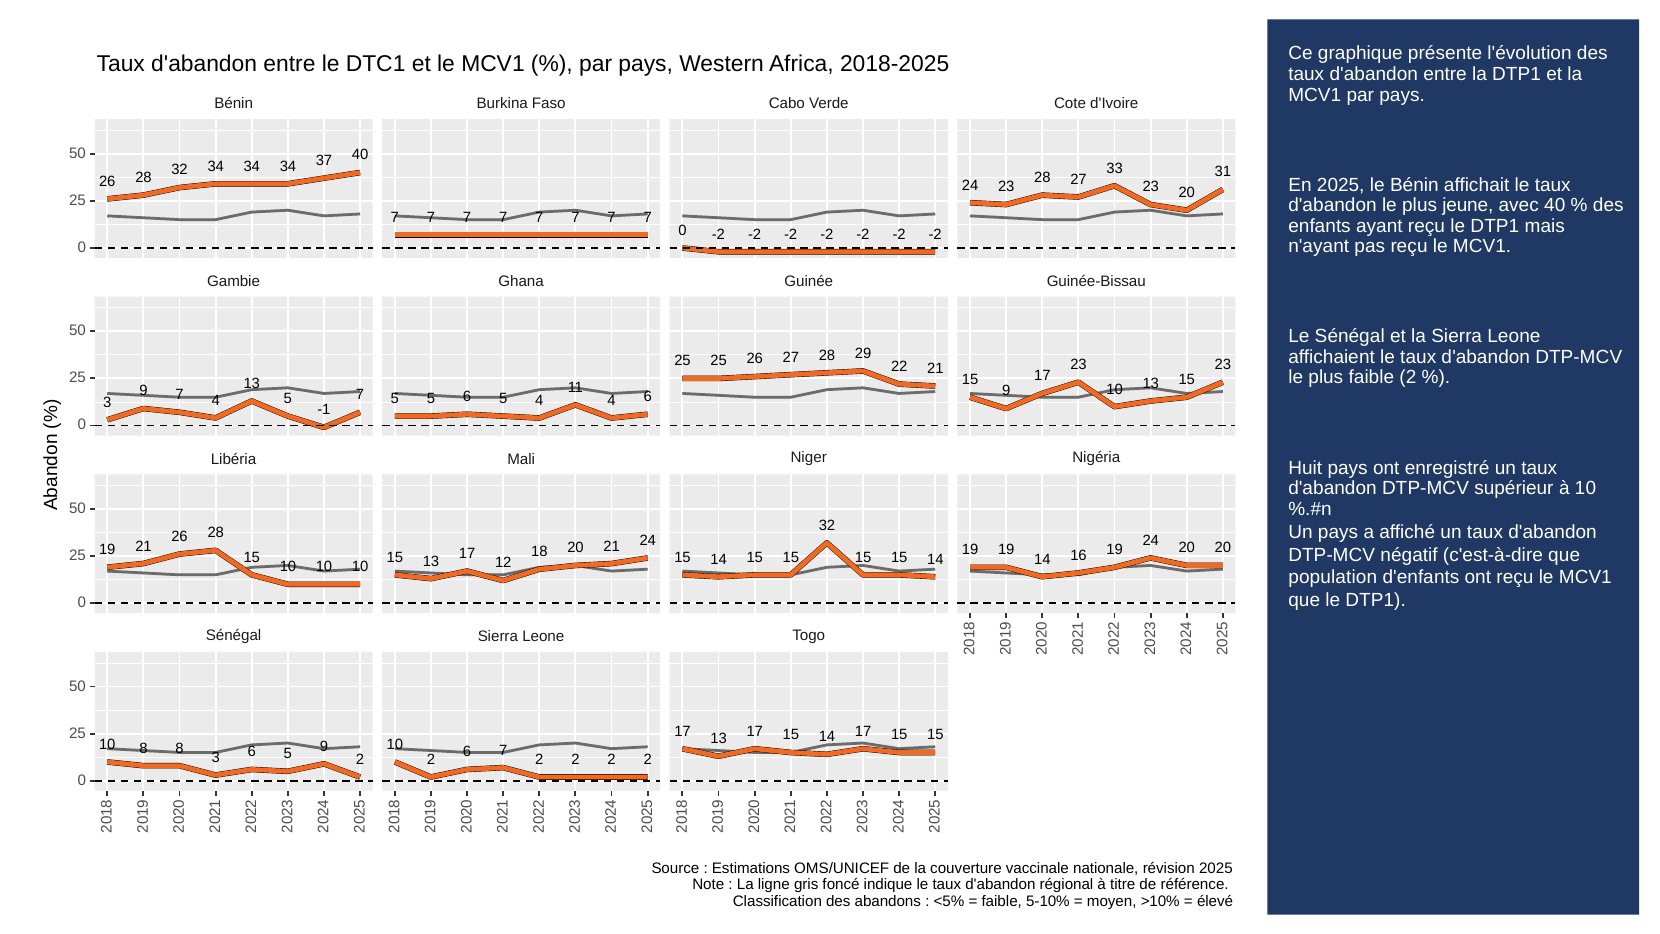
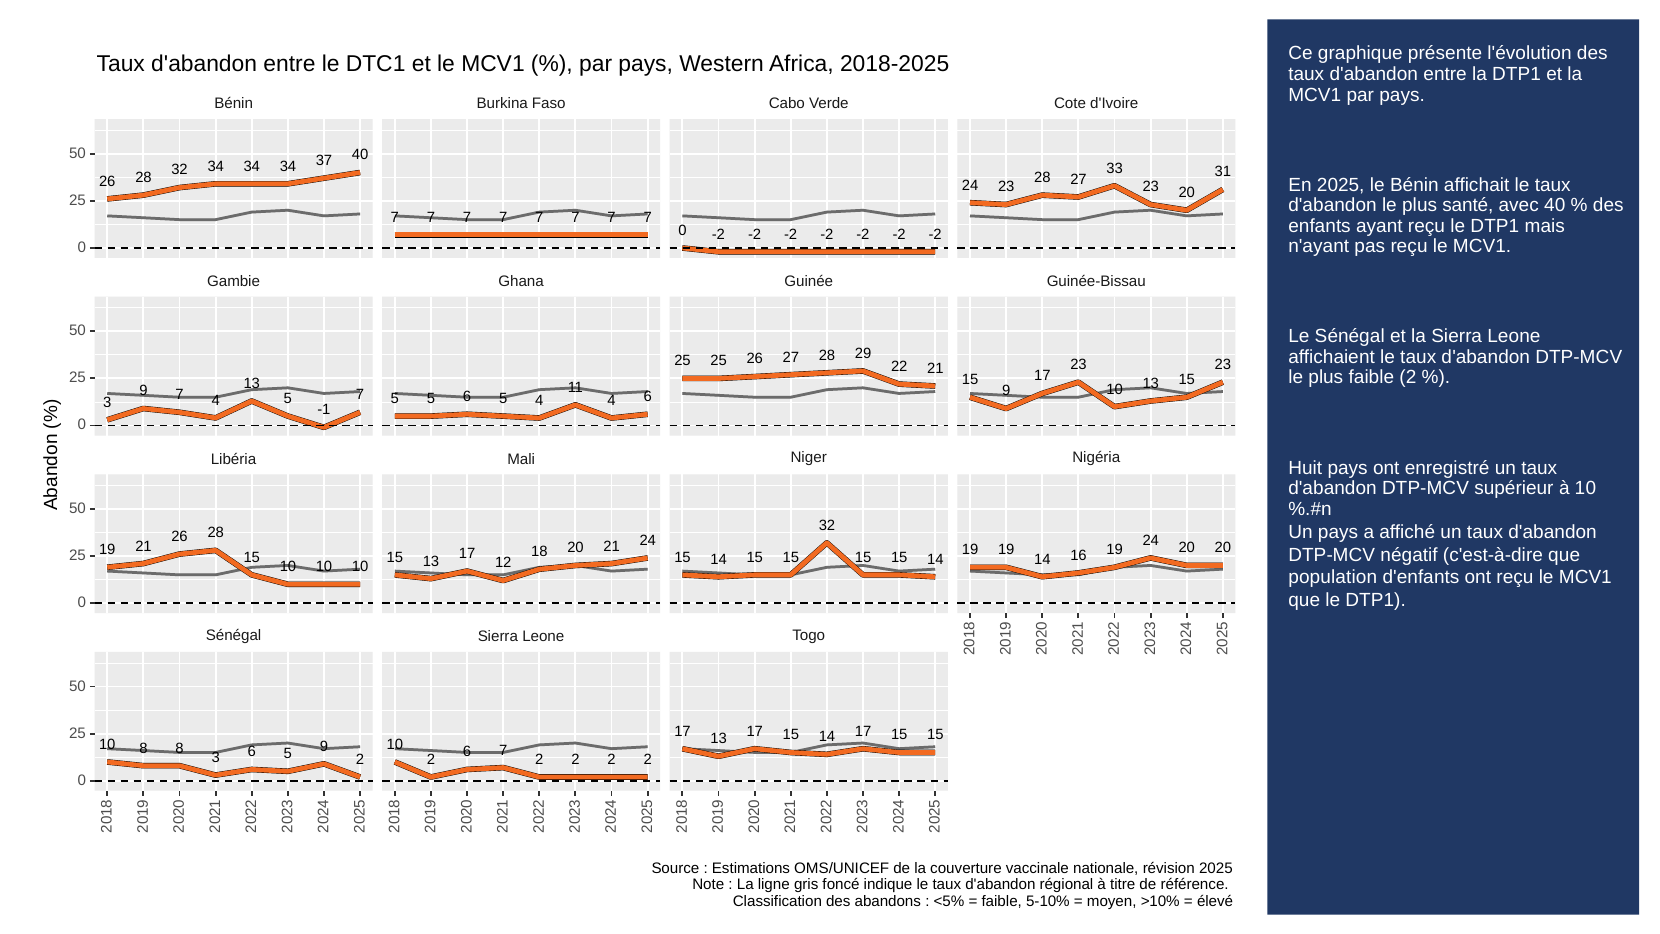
jeune: jeune -> santé
